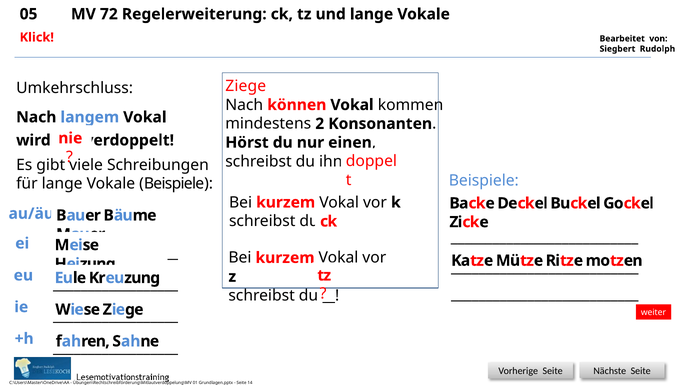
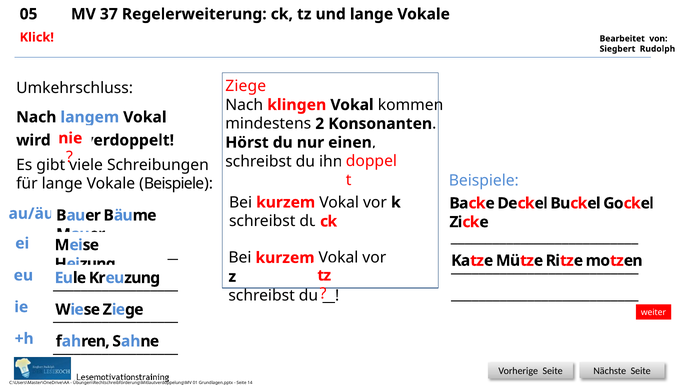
72: 72 -> 37
können: können -> klingen
